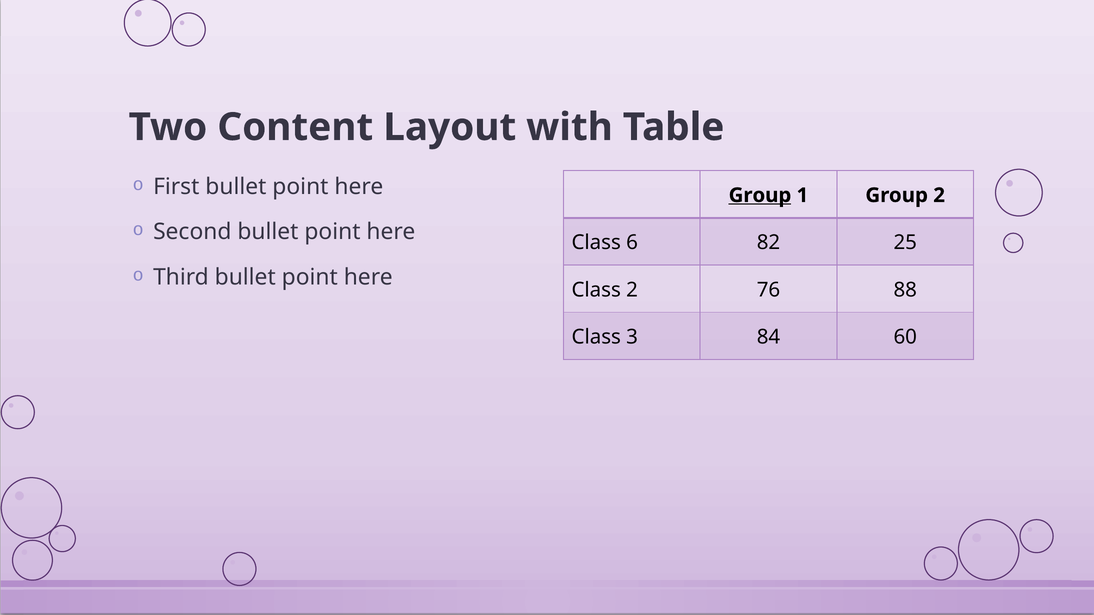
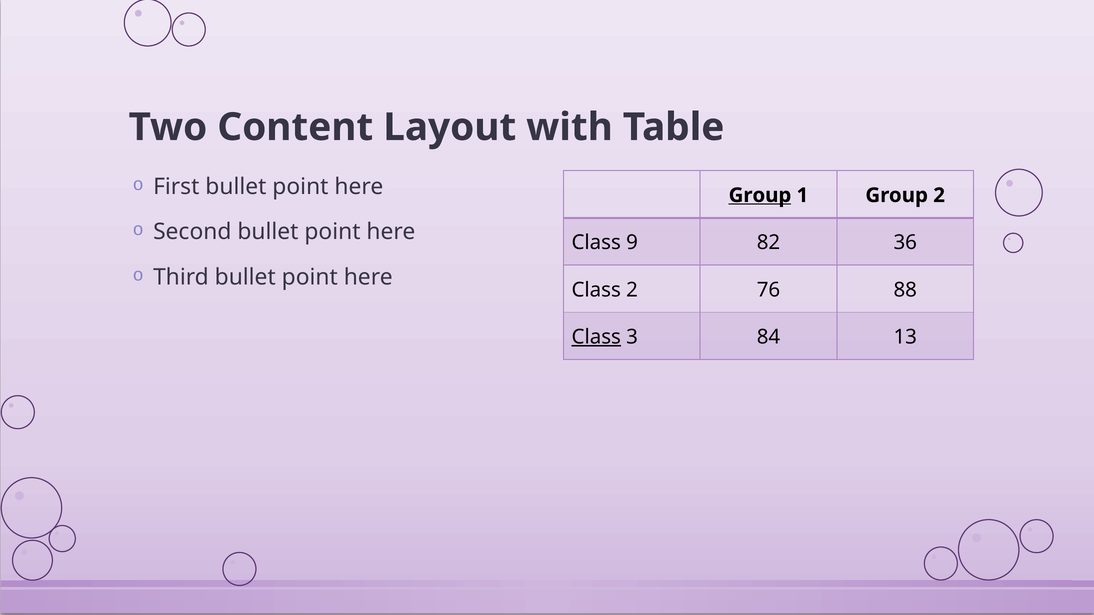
6: 6 -> 9
25: 25 -> 36
Class at (596, 337) underline: none -> present
60: 60 -> 13
